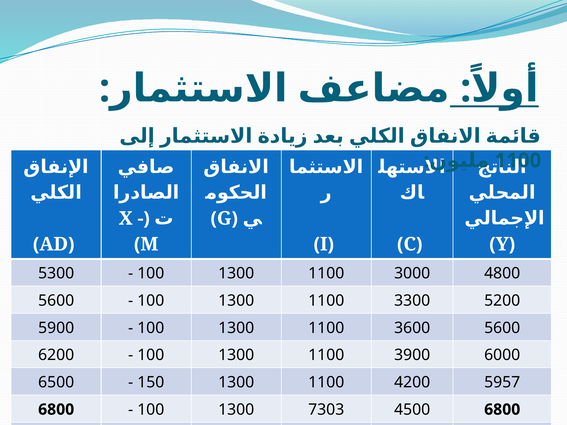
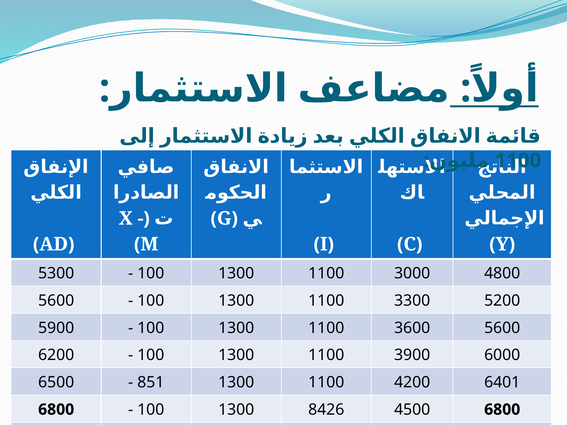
150: 150 -> 851
5957: 5957 -> 6401
7303: 7303 -> 8426
